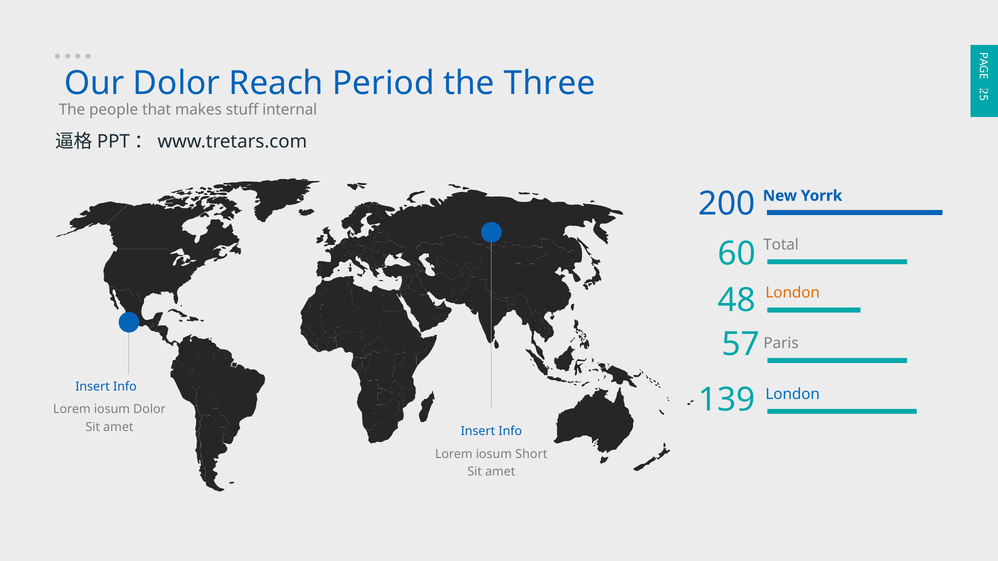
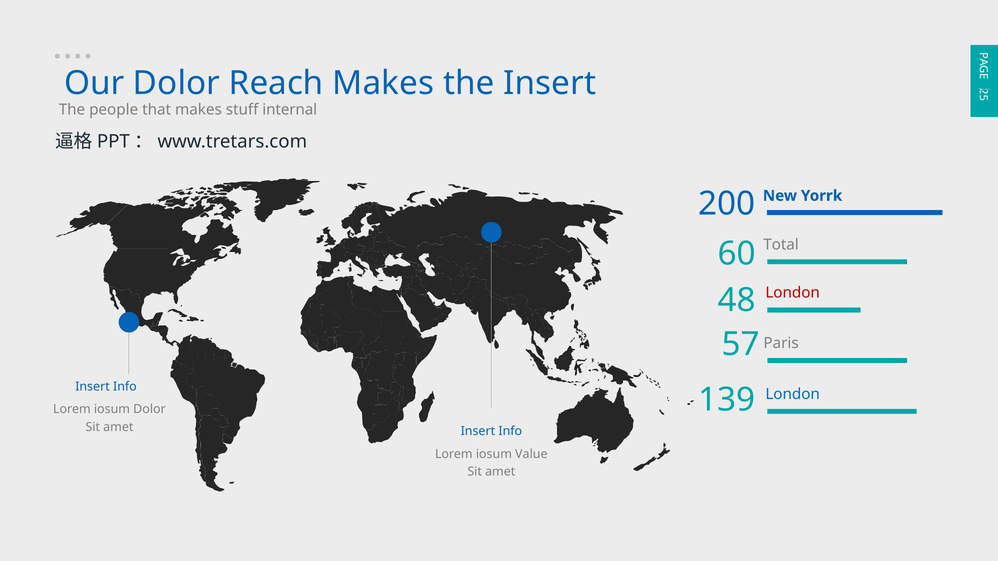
Reach Period: Period -> Makes
the Three: Three -> Insert
London at (793, 293) colour: orange -> red
Short: Short -> Value
